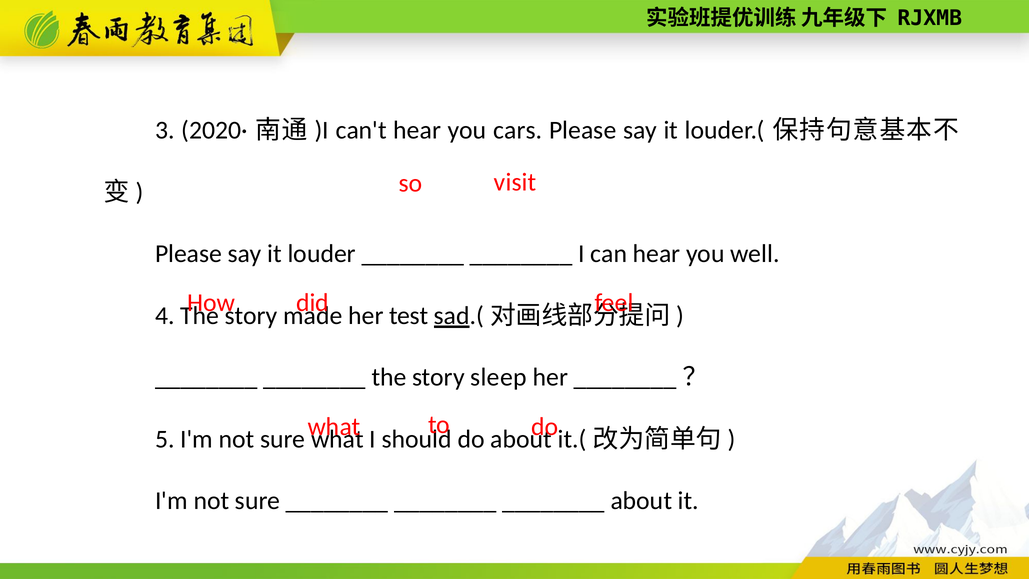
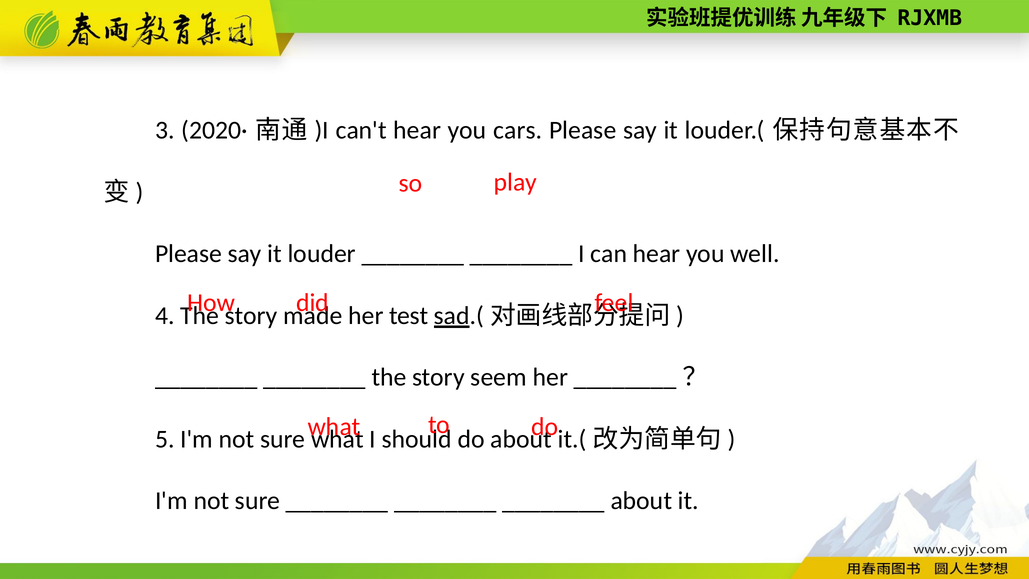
visit: visit -> play
sleep: sleep -> seem
